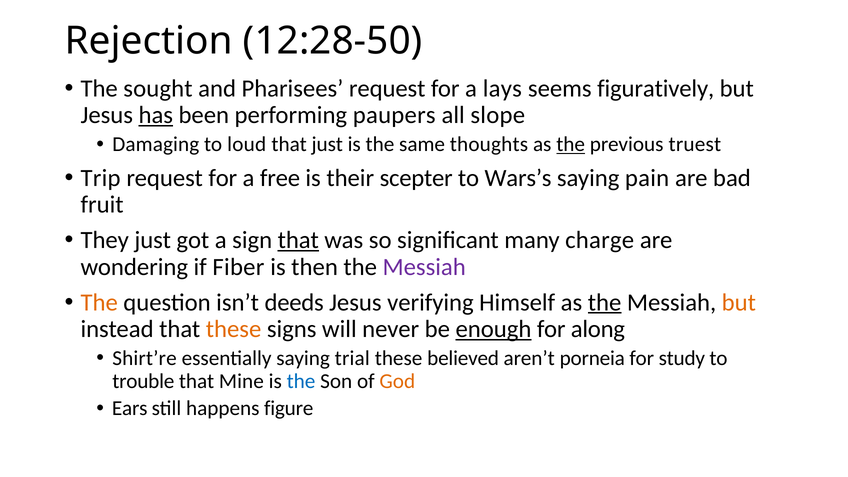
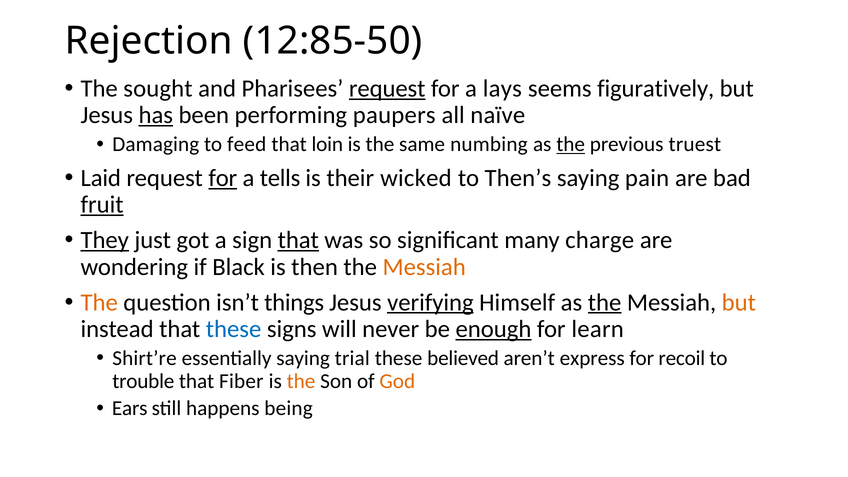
12:28-50: 12:28-50 -> 12:85-50
request at (387, 89) underline: none -> present
slope: slope -> naïve
loud: loud -> feed
that just: just -> loin
thoughts: thoughts -> numbing
Trip: Trip -> Laid
for at (223, 178) underline: none -> present
free: free -> tells
scepter: scepter -> wicked
Wars’s: Wars’s -> Then’s
fruit underline: none -> present
They underline: none -> present
Fiber: Fiber -> Black
Messiah at (424, 267) colour: purple -> orange
deeds: deeds -> things
verifying underline: none -> present
these at (234, 329) colour: orange -> blue
along: along -> learn
porneia: porneia -> express
study: study -> recoil
Mine: Mine -> Fiber
the at (301, 381) colour: blue -> orange
figure: figure -> being
